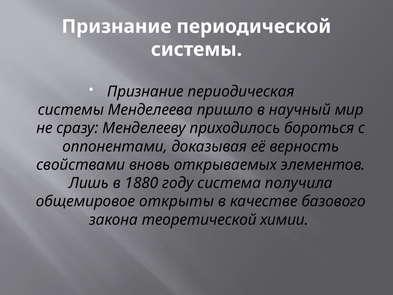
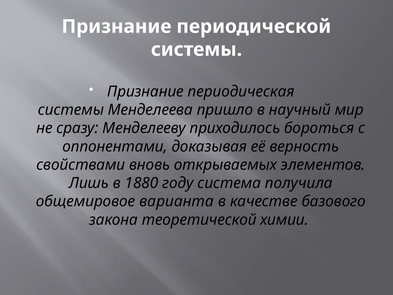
открыты: открыты -> варианта
